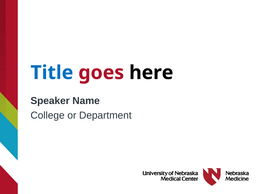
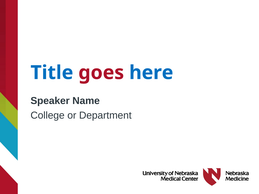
here colour: black -> blue
